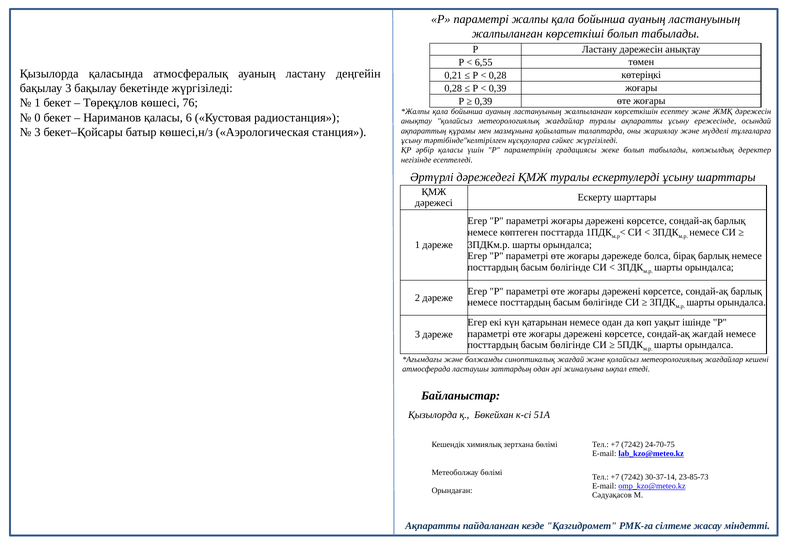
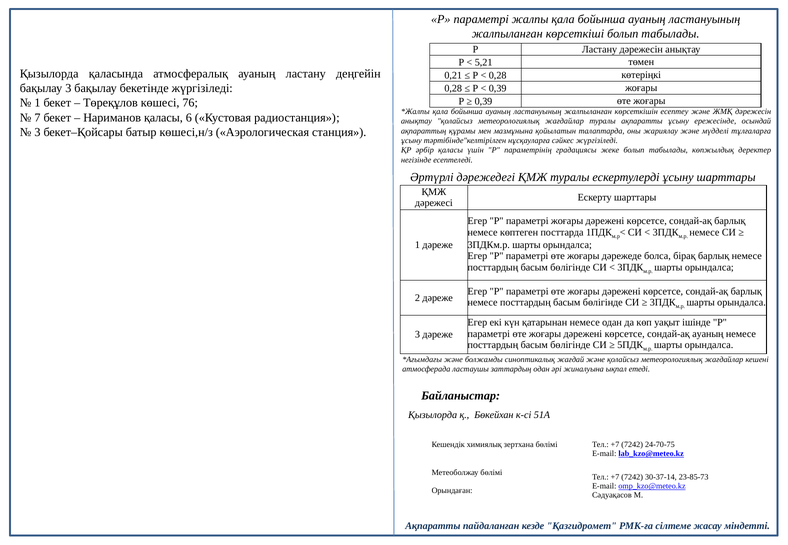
6,55: 6,55 -> 5,21
0: 0 -> 7
сондай-ақ жағдай: жағдай -> ауаның
